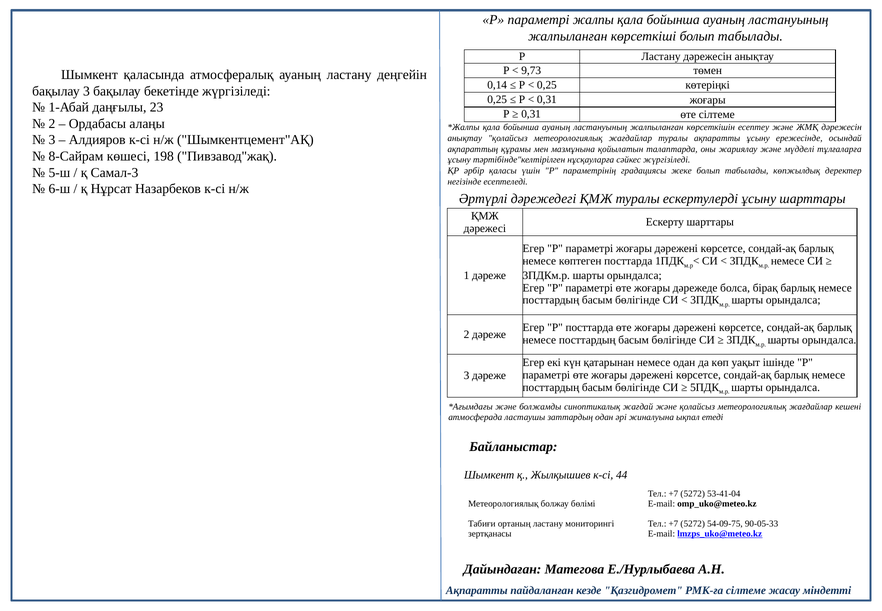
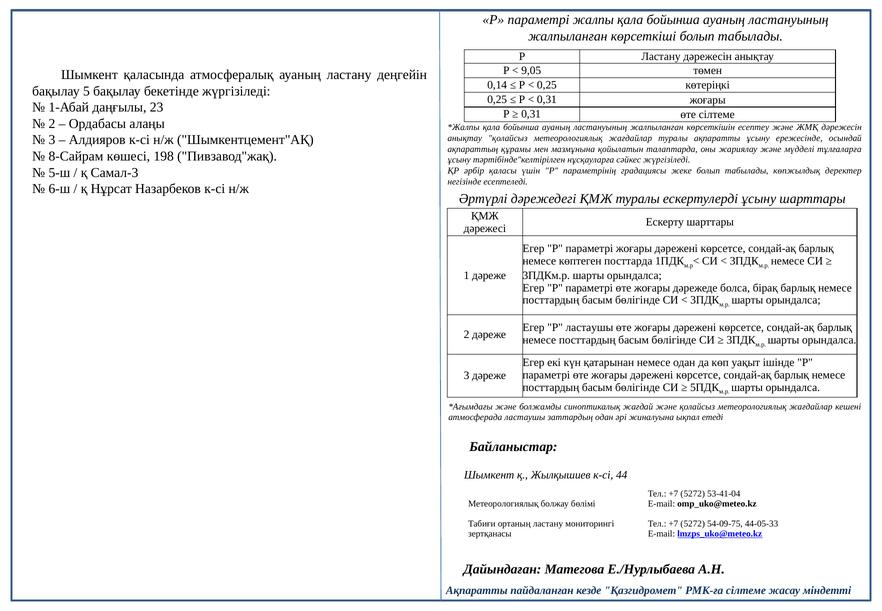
9,73: 9,73 -> 9,05
бақылау 3: 3 -> 5
Р посттарда: посттарда -> ластаушы
90-05-33: 90-05-33 -> 44-05-33
